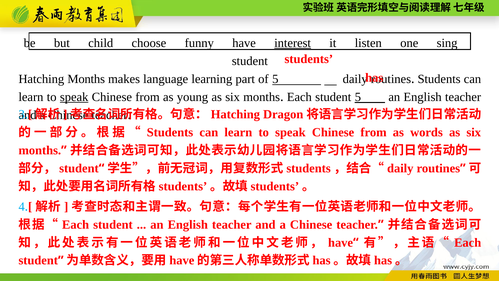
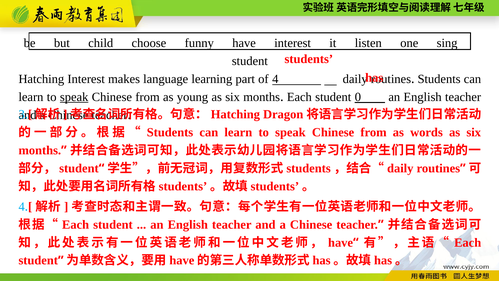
interest at (293, 43) underline: present -> none
Hatching Months: Months -> Interest
of 5: 5 -> 4
student 5: 5 -> 0
